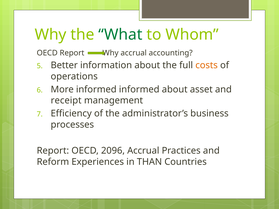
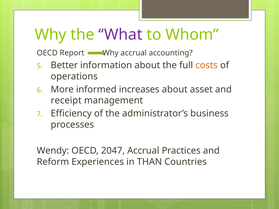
What colour: green -> purple
informed informed: informed -> increases
Report at (53, 151): Report -> Wendy
2096: 2096 -> 2047
